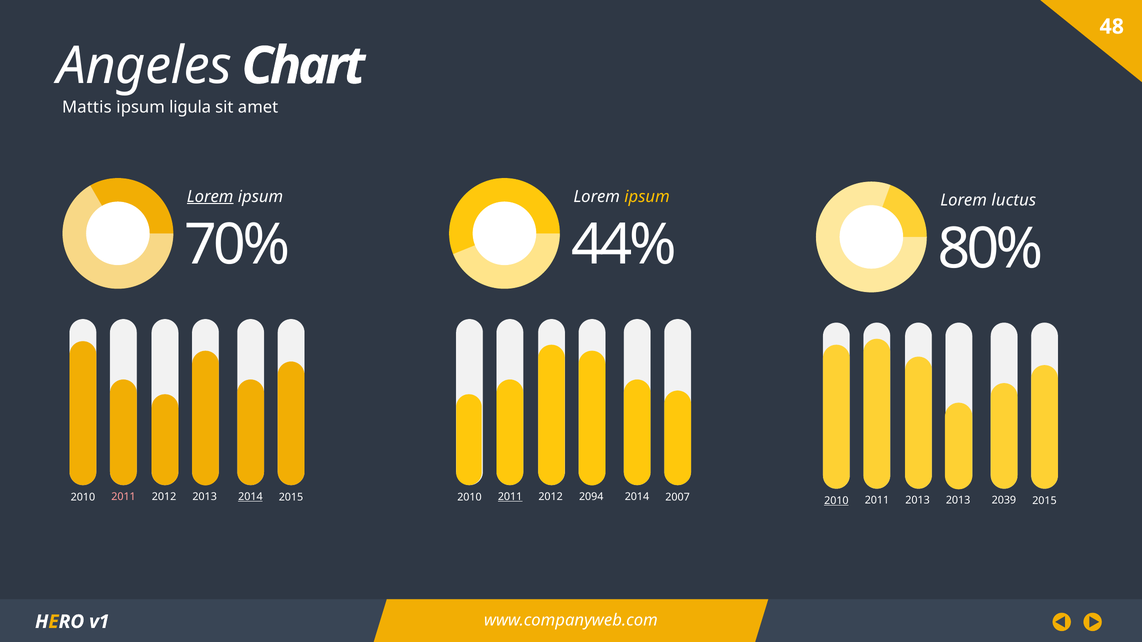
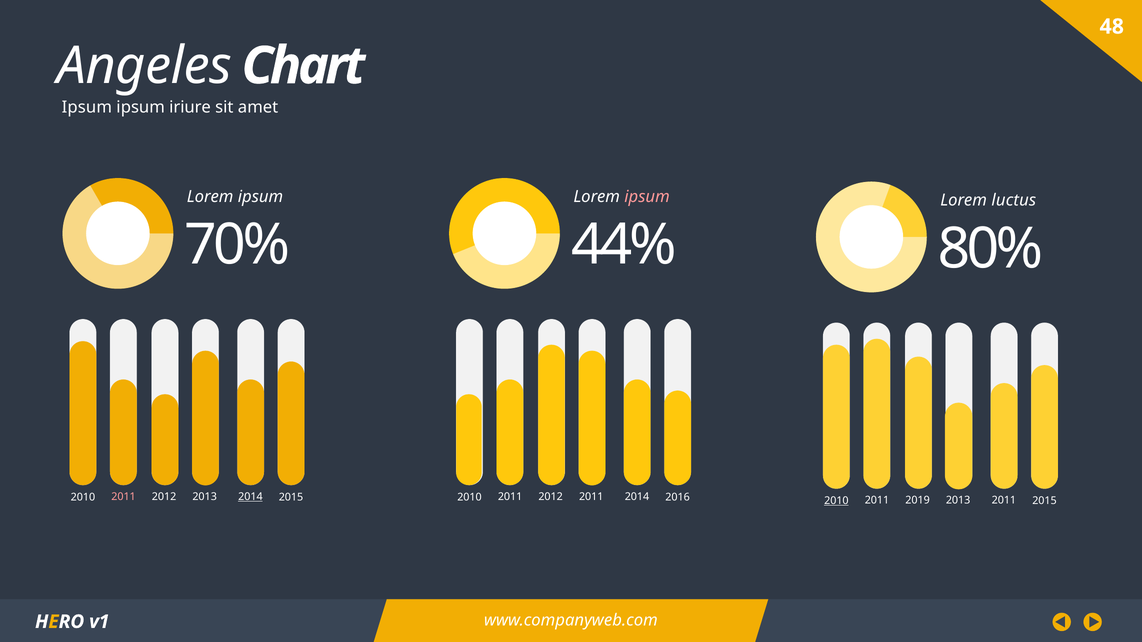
Mattis at (87, 107): Mattis -> Ipsum
ligula: ligula -> iriure
Lorem at (210, 197) underline: present -> none
ipsum at (647, 197) colour: yellow -> pink
2011 at (510, 497) underline: present -> none
2012 2094: 2094 -> 2011
2007: 2007 -> 2016
2011 2013: 2013 -> 2019
2013 2039: 2039 -> 2011
